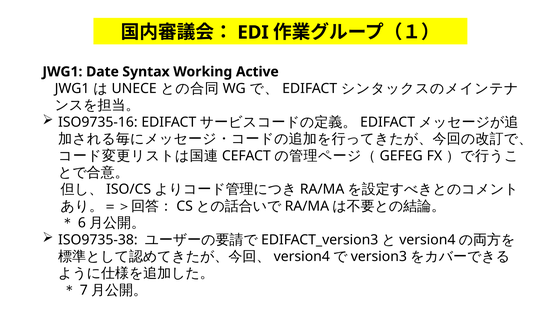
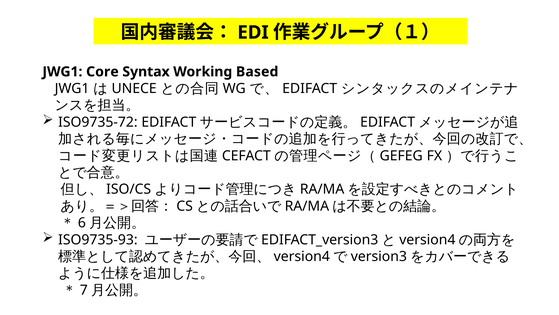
Date: Date -> Core
Active: Active -> Based
ISO9735-16: ISO9735-16 -> ISO9735-72
ISO9735-38: ISO9735-38 -> ISO9735-93
